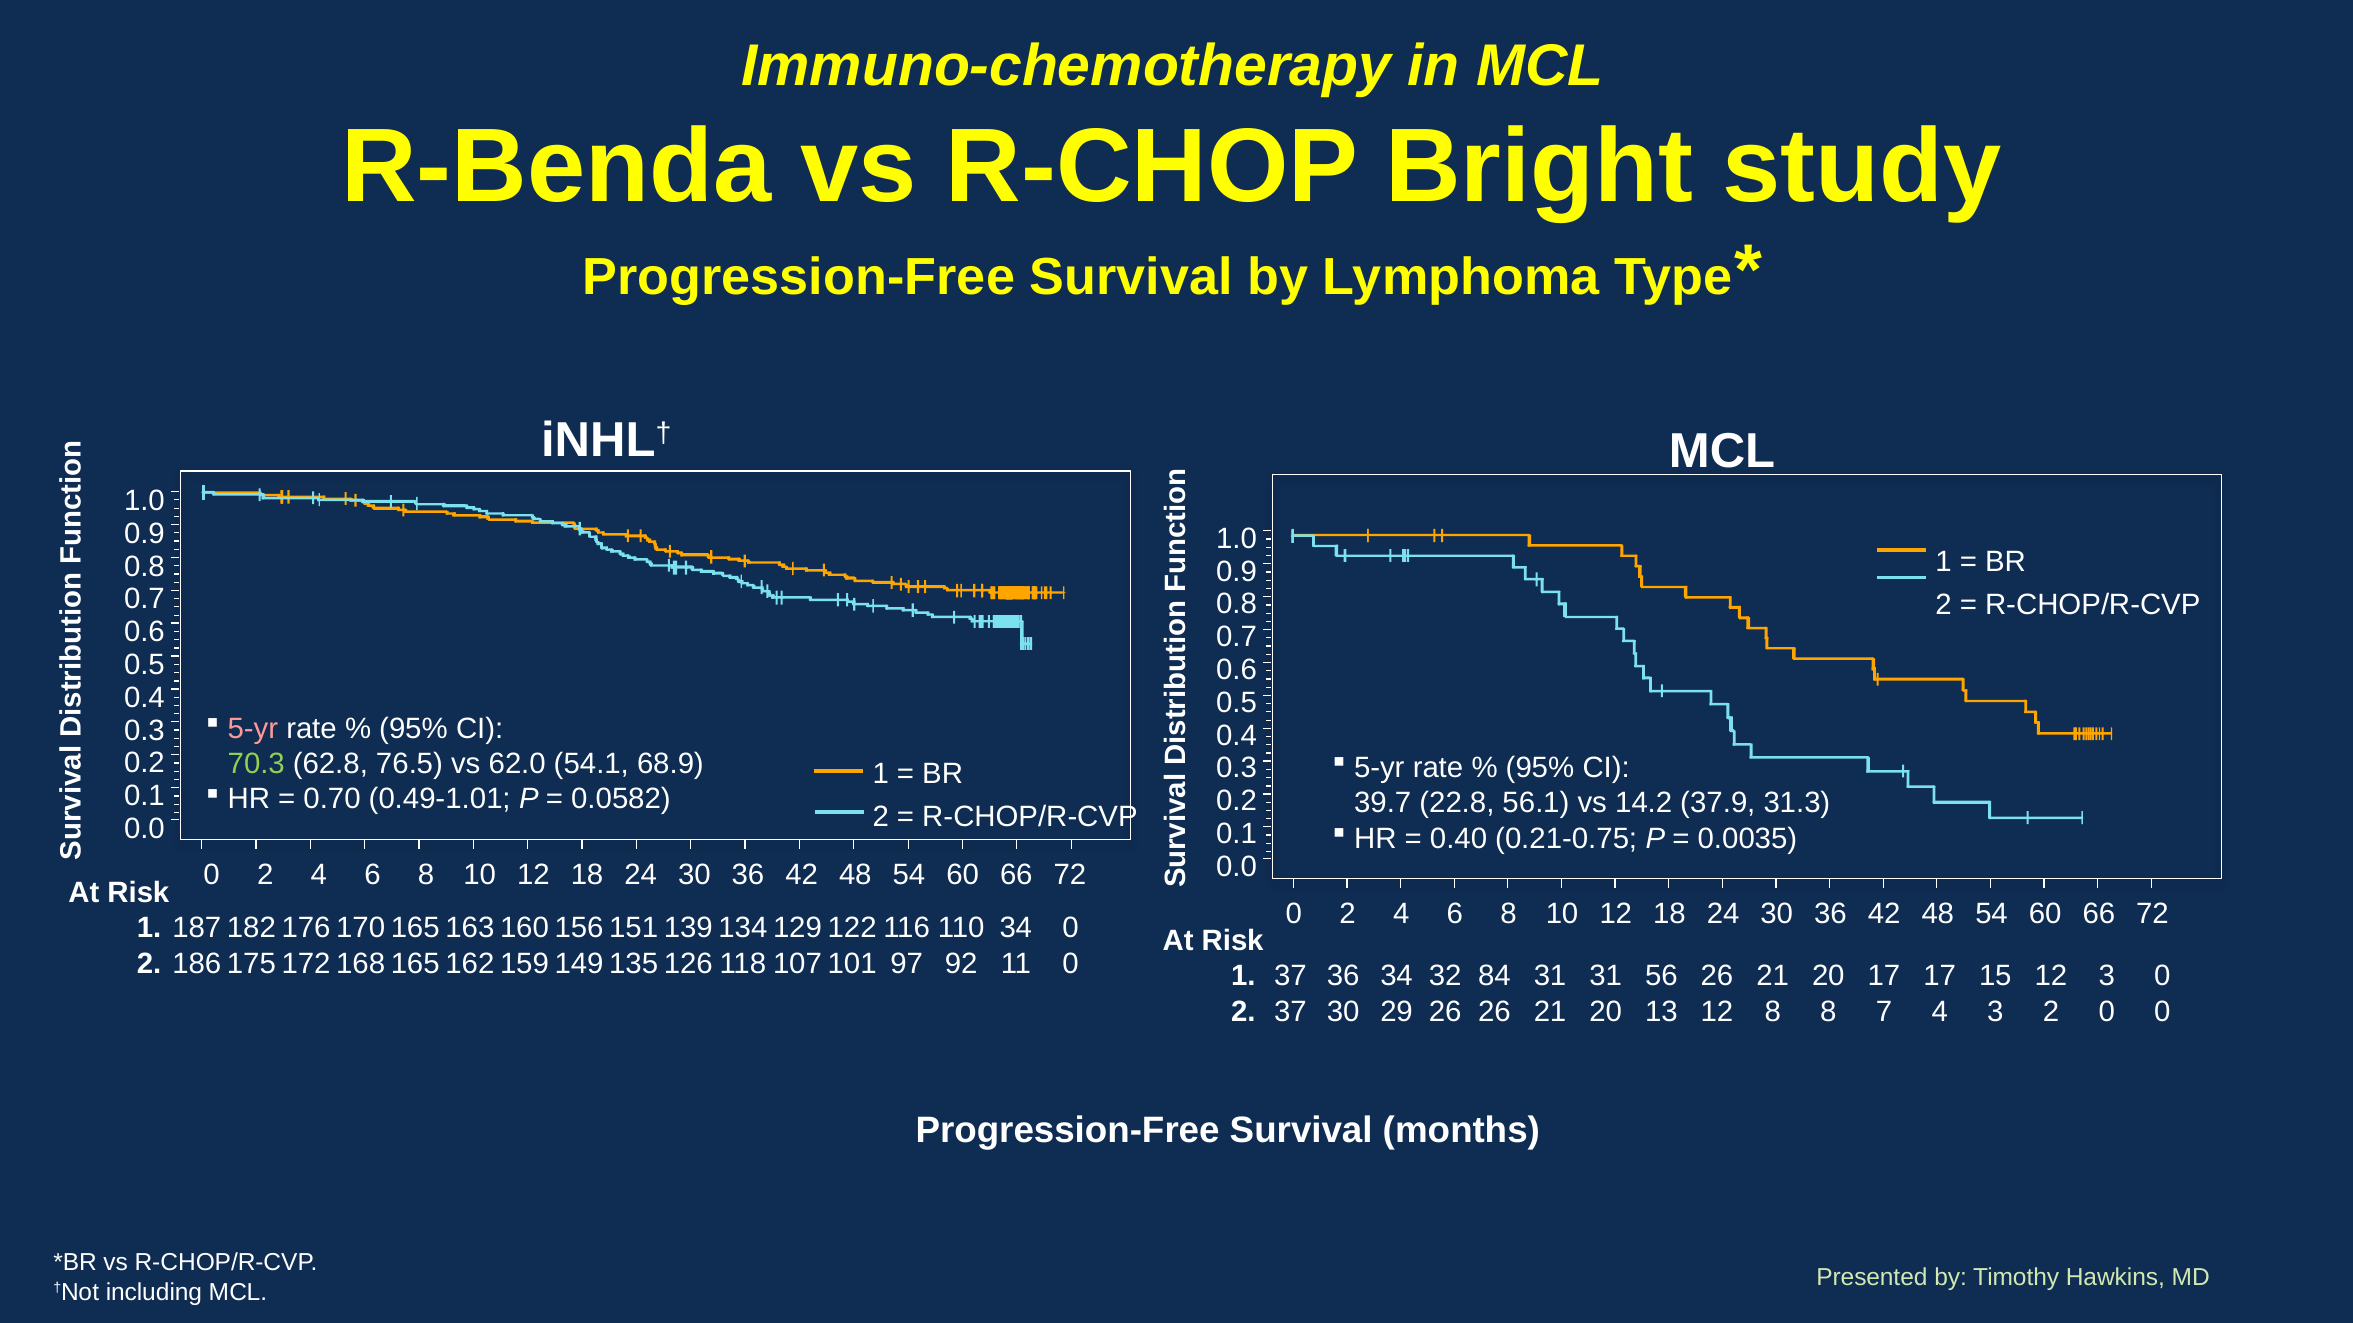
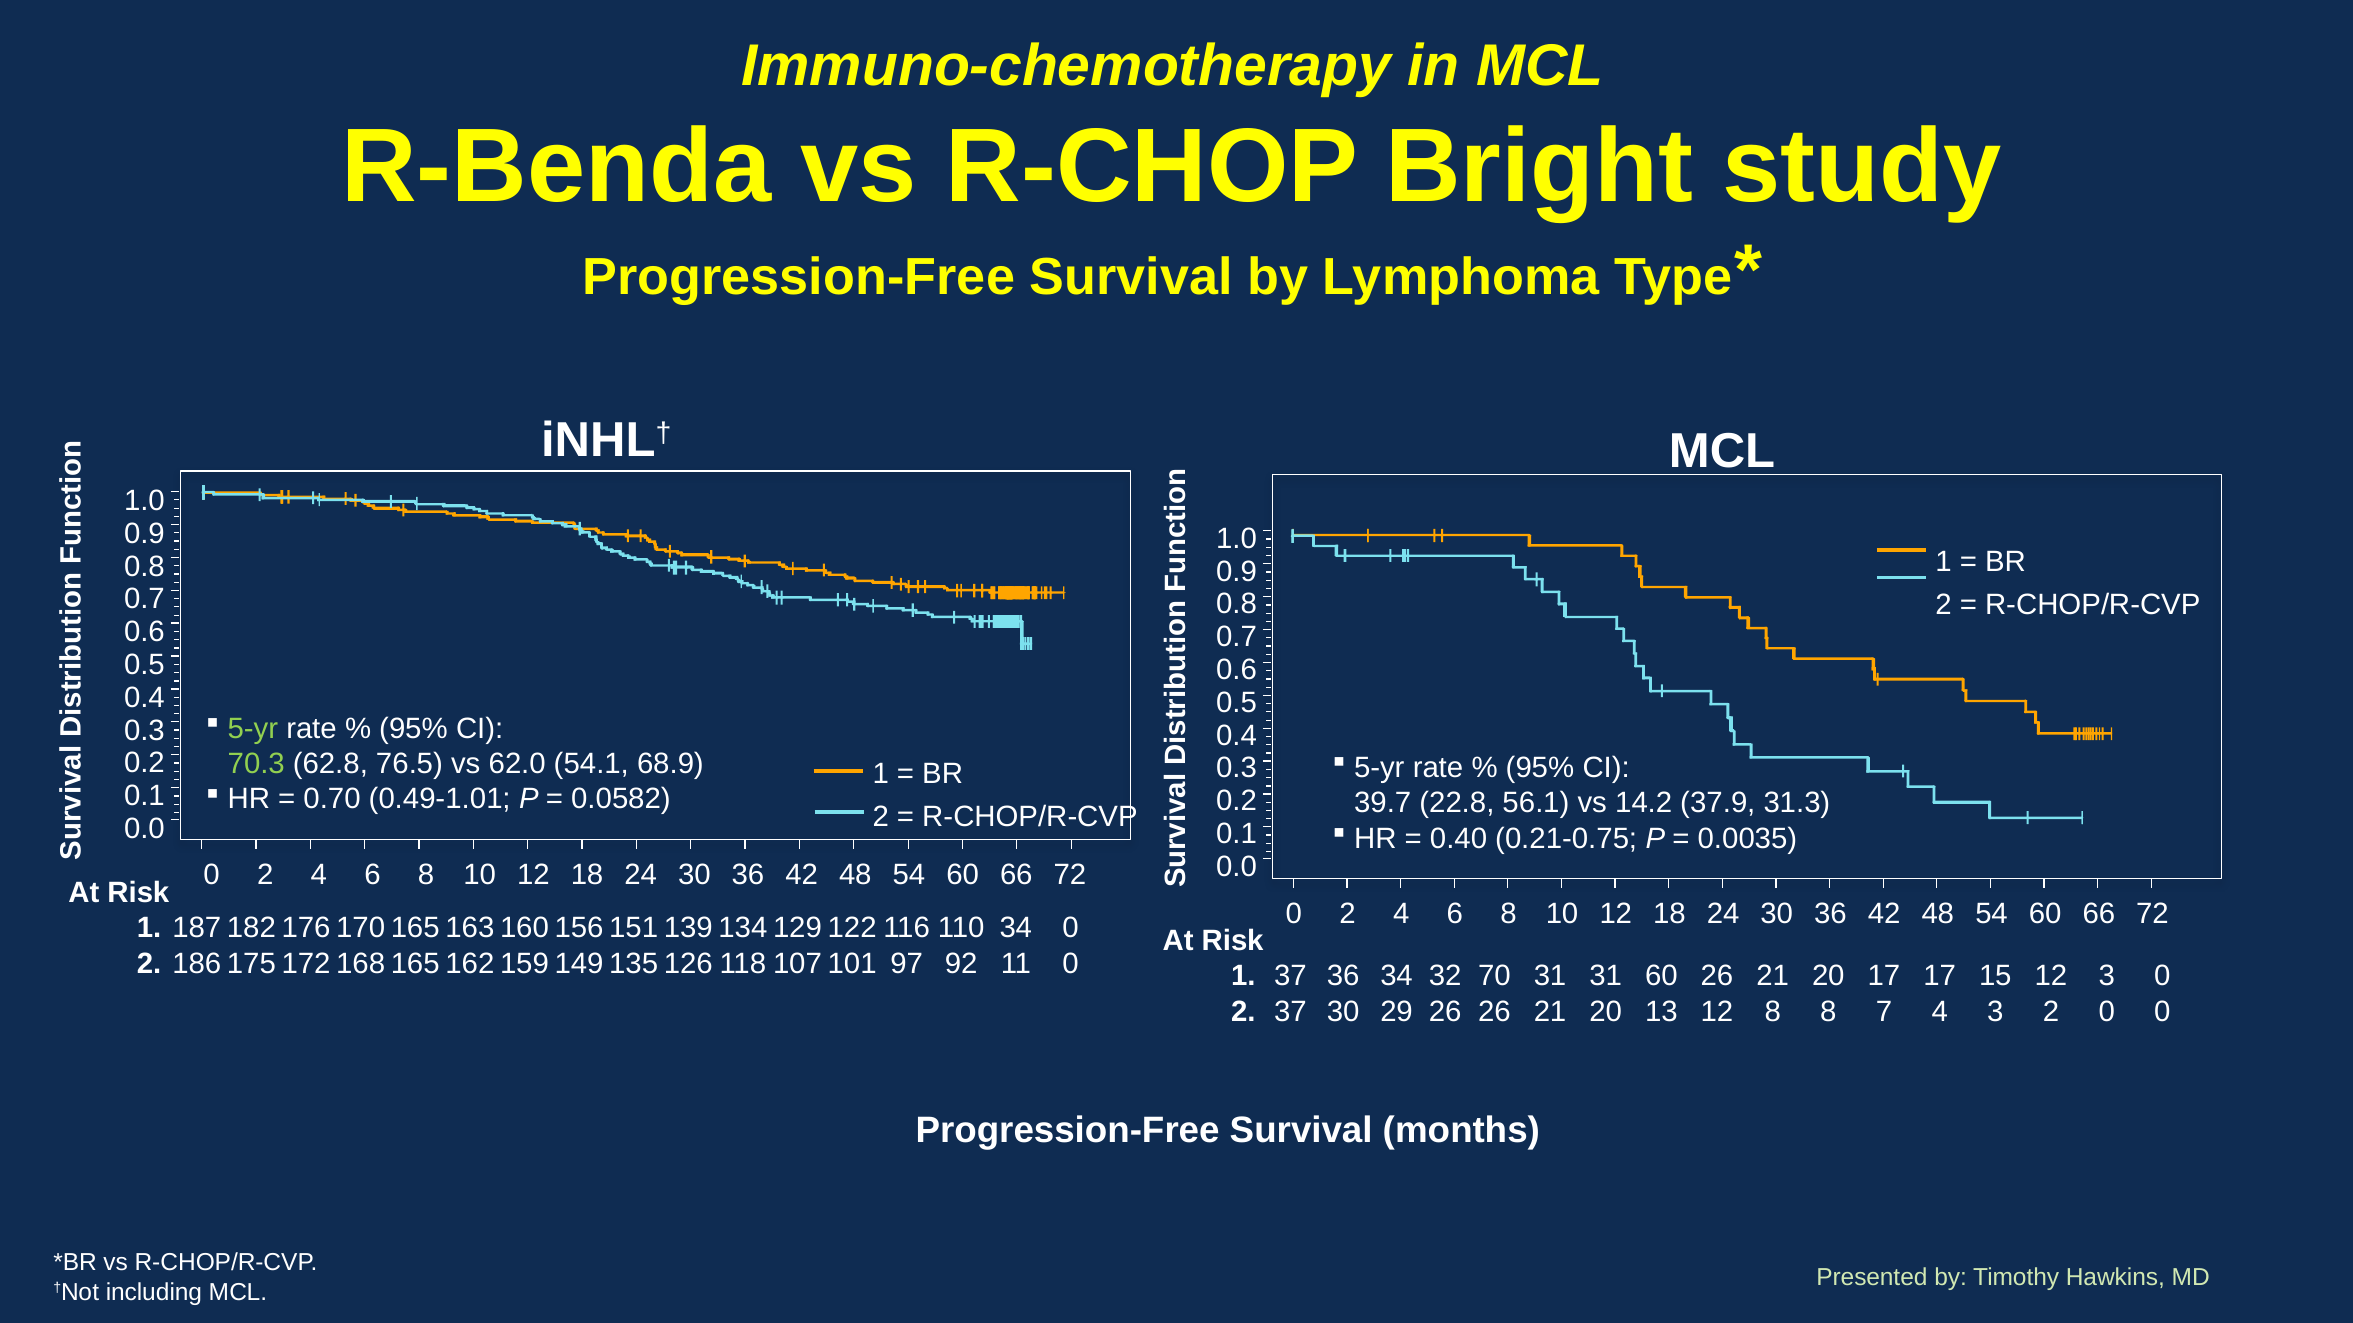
5-yr at (253, 729) colour: pink -> light green
84: 84 -> 70
31 56: 56 -> 60
